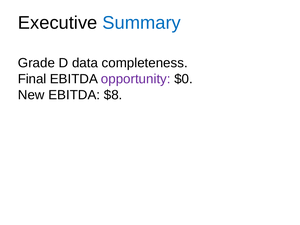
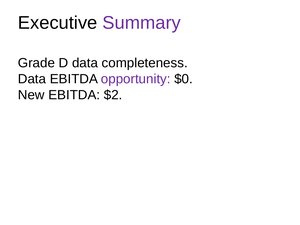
Summary colour: blue -> purple
Final at (32, 79): Final -> Data
$8: $8 -> $2
